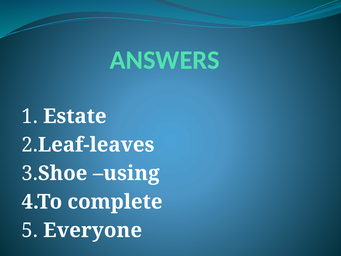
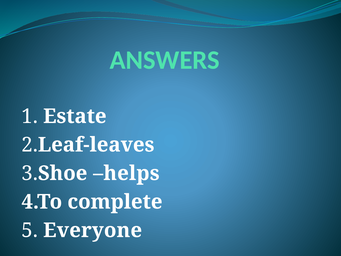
using: using -> helps
